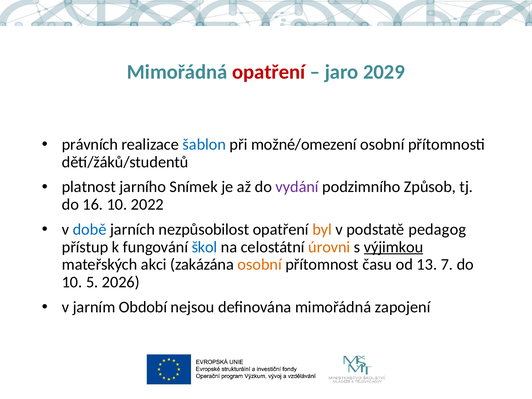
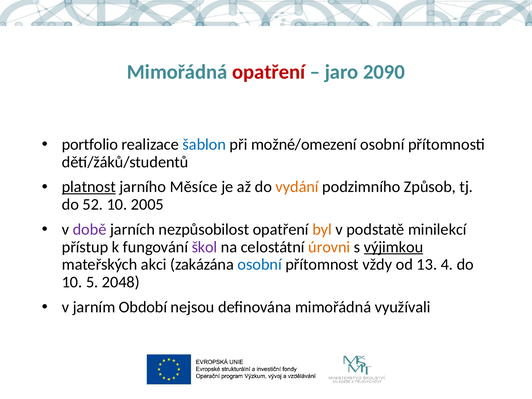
2029: 2029 -> 2090
právních: právních -> portfolio
platnost underline: none -> present
Snímek: Snímek -> Měsíce
vydání colour: purple -> orange
16: 16 -> 52
2022: 2022 -> 2005
době colour: blue -> purple
pedagog: pedagog -> minilekcí
škol colour: blue -> purple
osobní at (260, 265) colour: orange -> blue
času: času -> vždy
7: 7 -> 4
2026: 2026 -> 2048
zapojení: zapojení -> využívali
